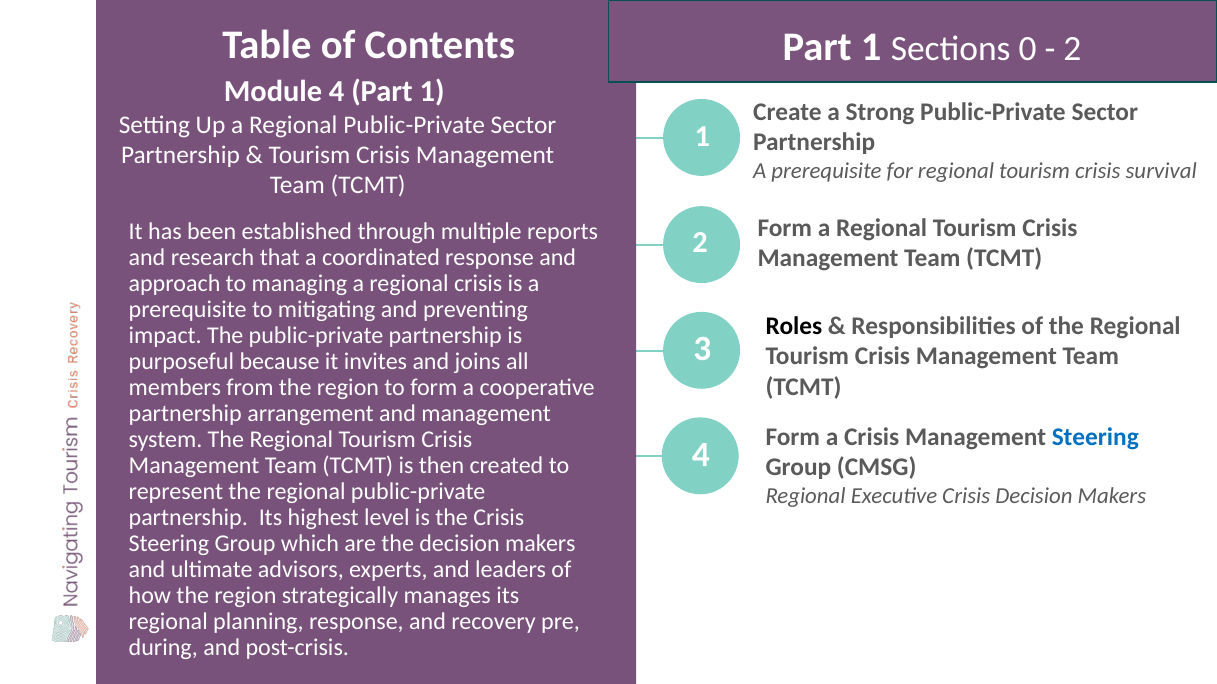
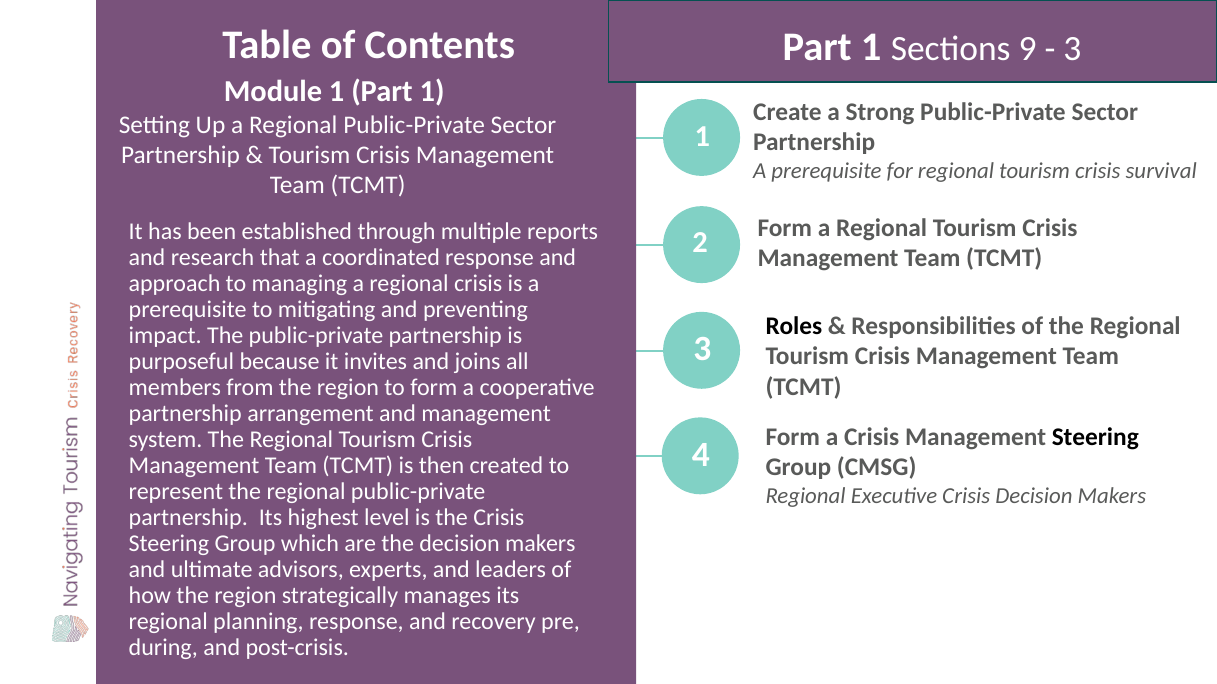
0: 0 -> 9
2 at (1072, 49): 2 -> 3
Module 4: 4 -> 1
Steering at (1095, 437) colour: blue -> black
